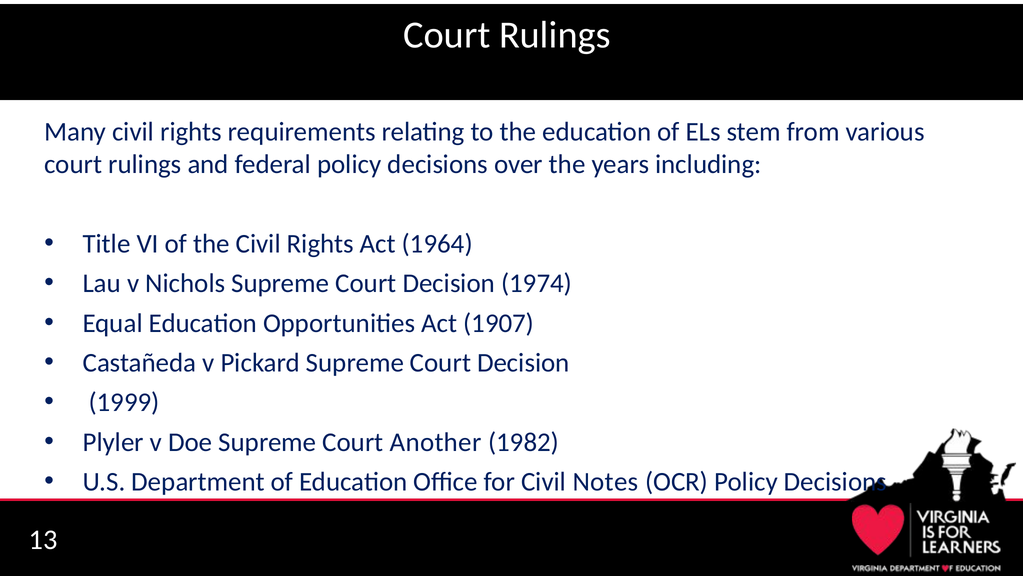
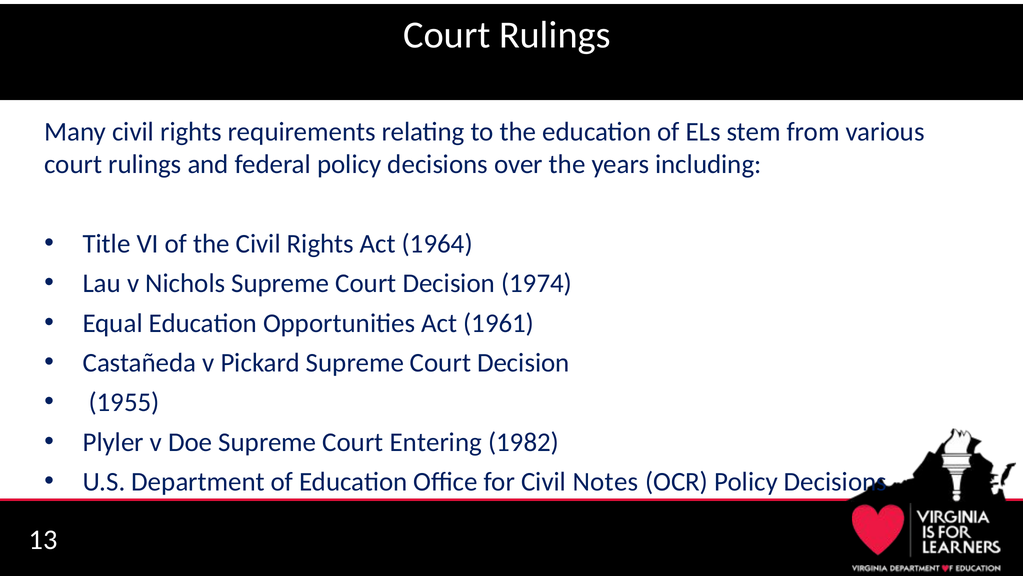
1907: 1907 -> 1961
1999: 1999 -> 1955
Another: Another -> Entering
